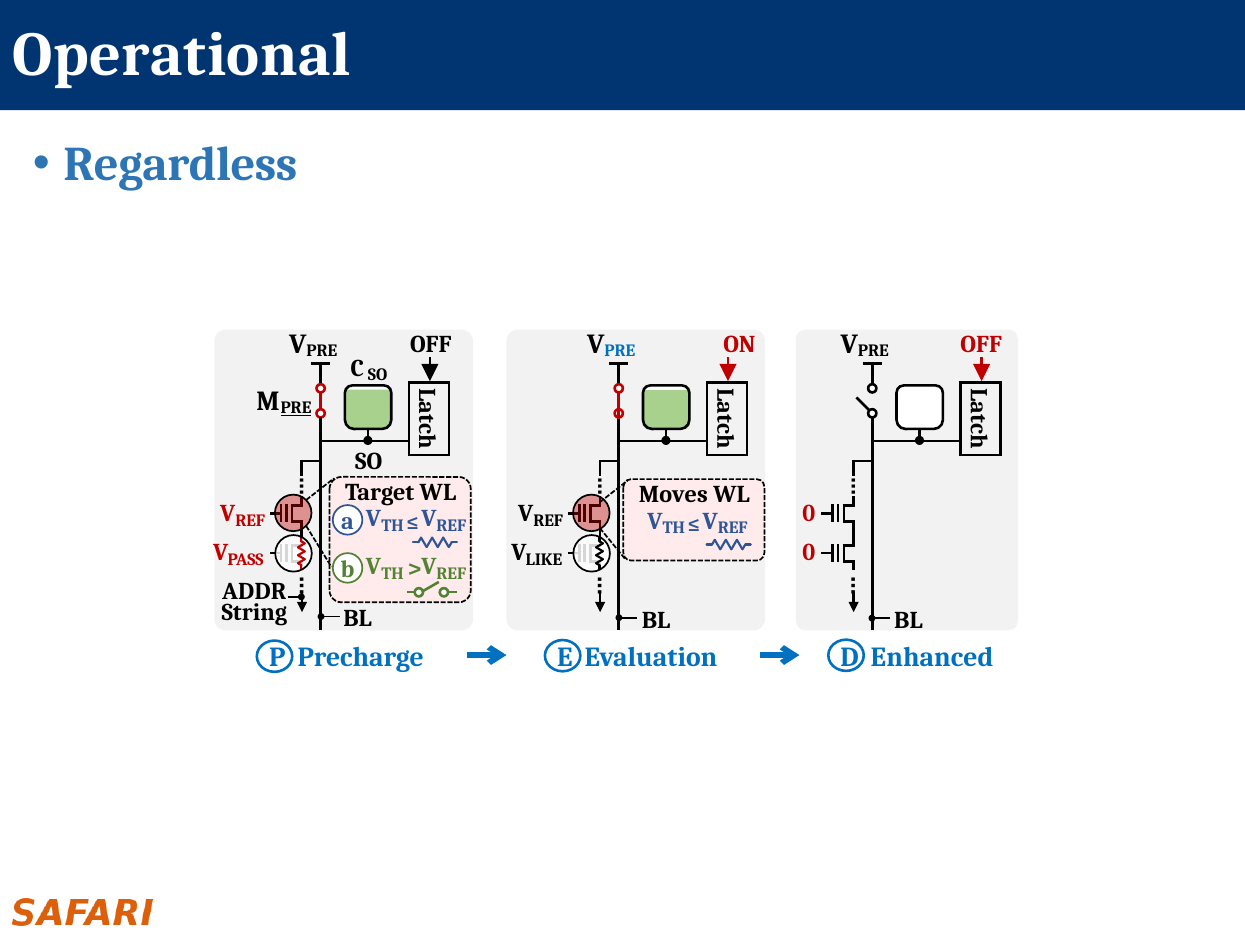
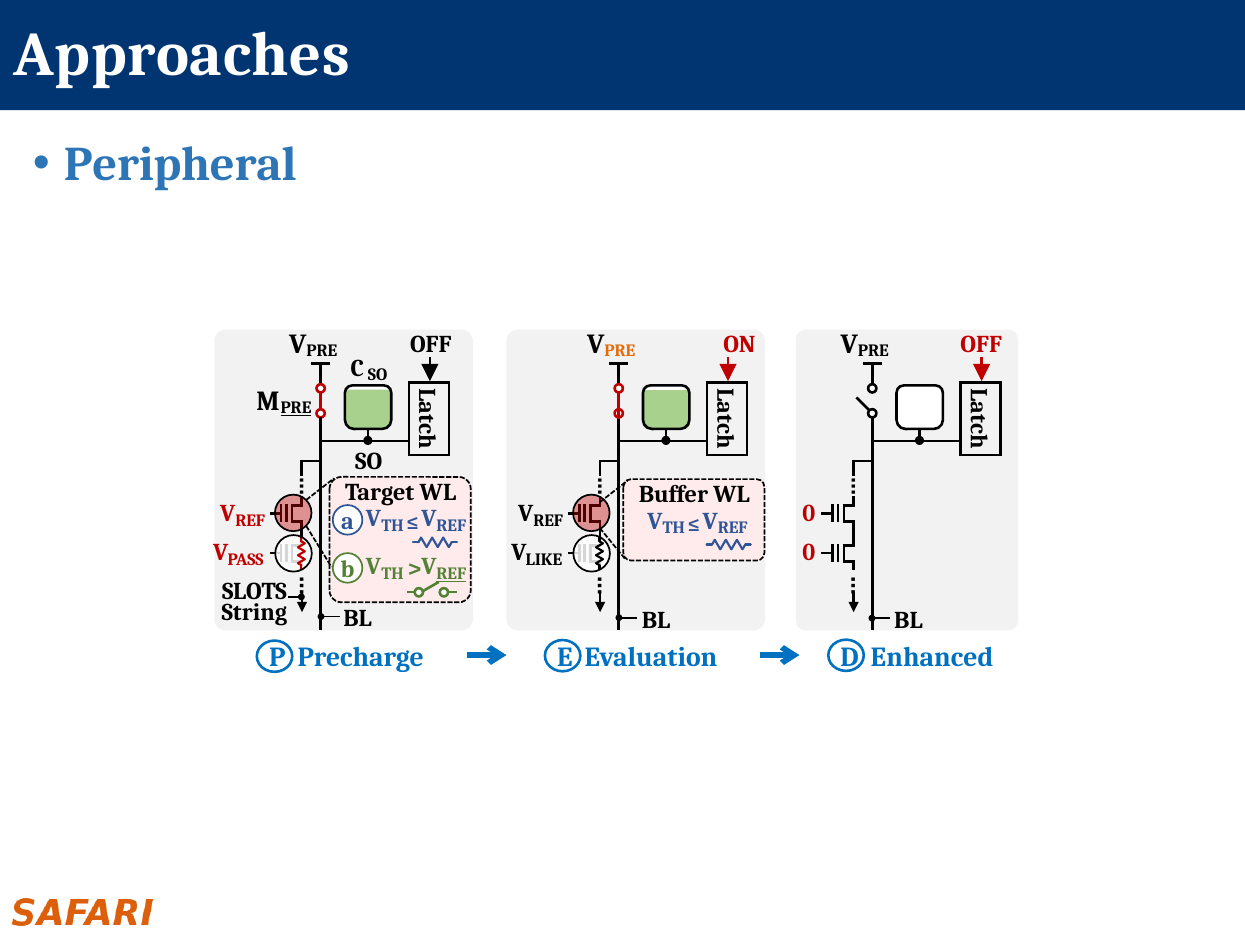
Operational: Operational -> Approaches
Regardless: Regardless -> Peripheral
PRE at (620, 351) colour: blue -> orange
Moves: Moves -> Buffer
REF at (451, 574) underline: none -> present
ADDR: ADDR -> SLOTS
